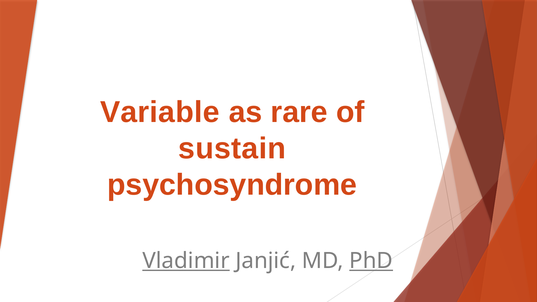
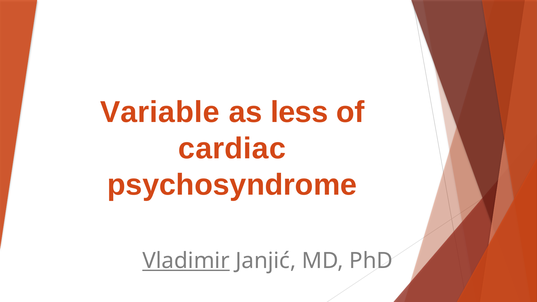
rare: rare -> less
sustain: sustain -> cardiac
PhD underline: present -> none
